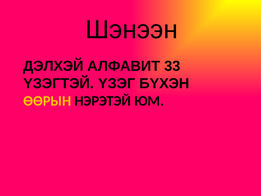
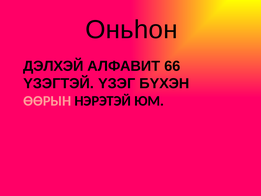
Шэнээн: Шэнээн -> Оньhон
33: 33 -> 66
ѲѲРЫН colour: yellow -> pink
